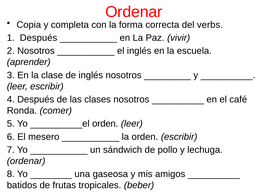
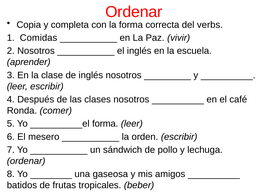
1 Después: Después -> Comidas
__________el orden: orden -> forma
